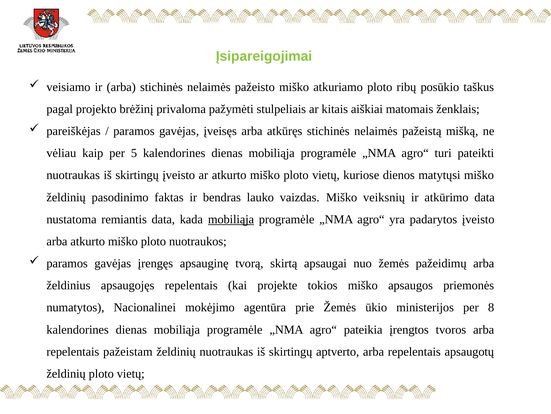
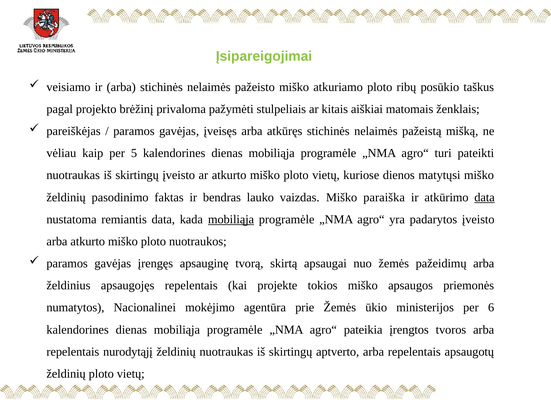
veiksnių: veiksnių -> paraiška
data at (485, 197) underline: none -> present
8: 8 -> 6
pažeistam: pažeistam -> nurodytąjį
